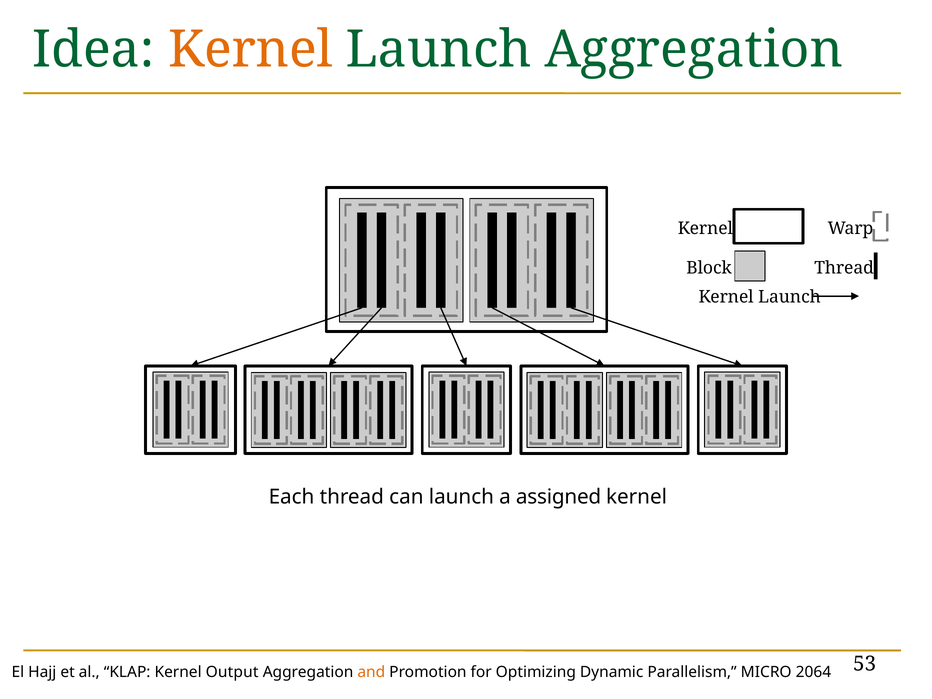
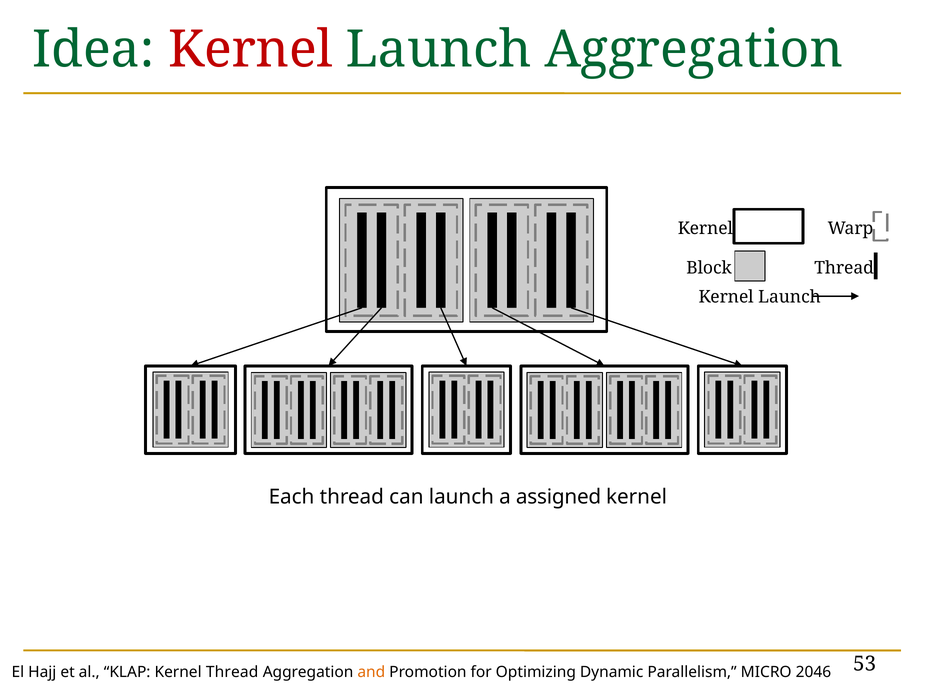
Kernel at (250, 50) colour: orange -> red
Kernel Output: Output -> Thread
2064: 2064 -> 2046
